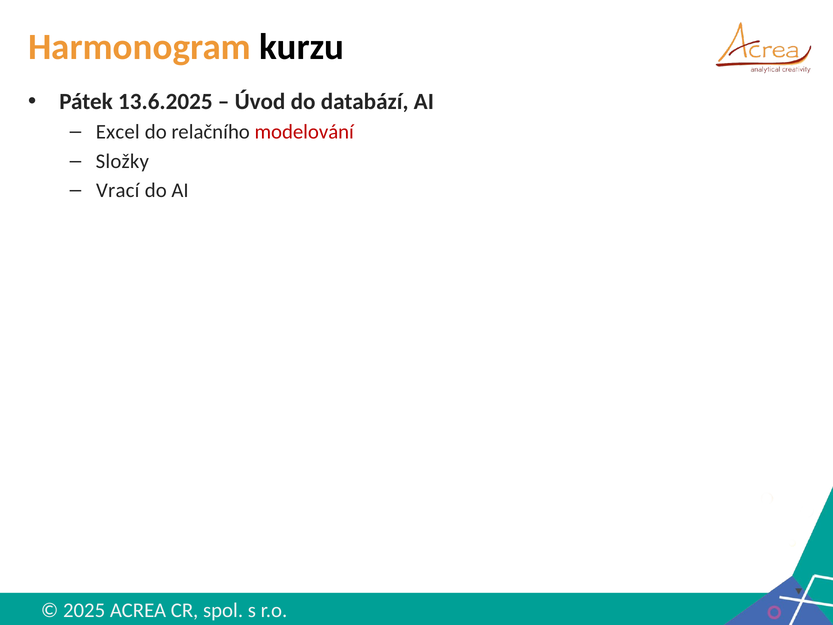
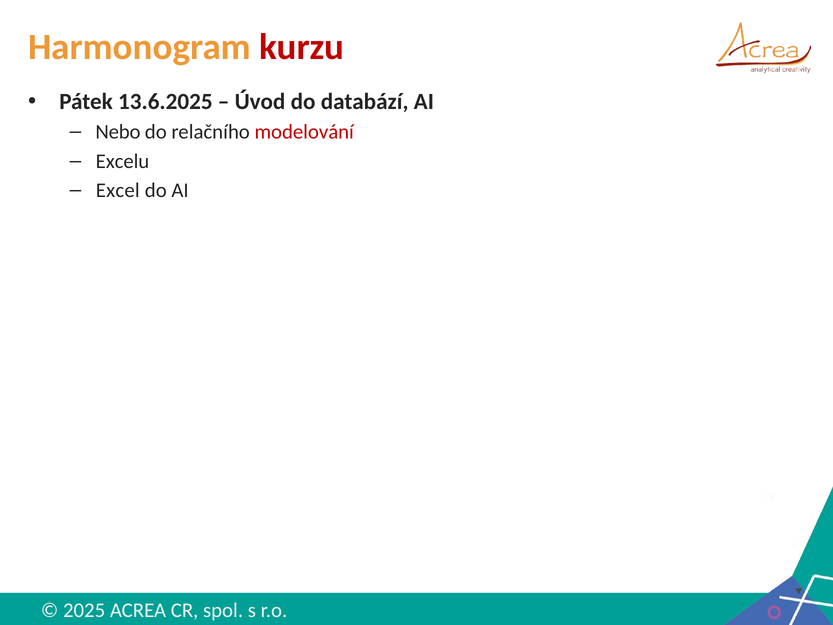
kurzu colour: black -> red
Excel: Excel -> Nebo
Složky: Složky -> Excelu
Vrací: Vrací -> Excel
